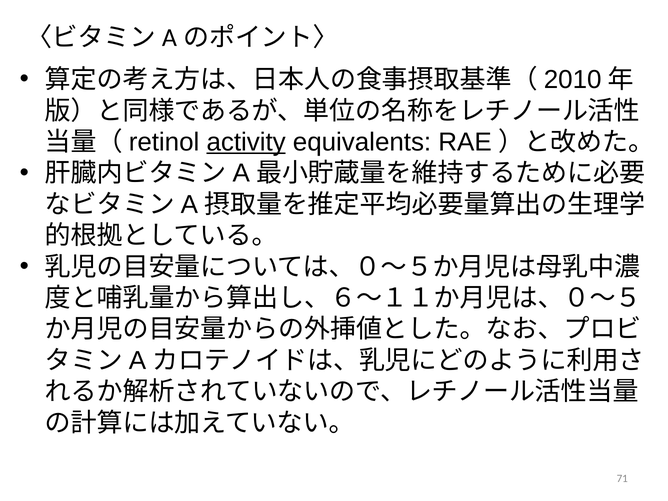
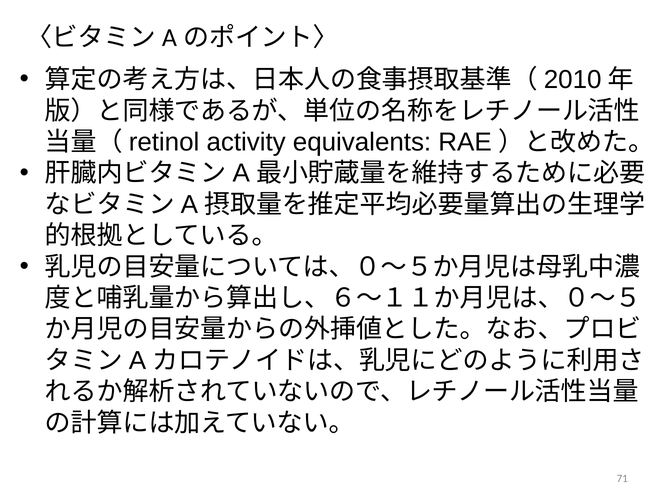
activity underline: present -> none
